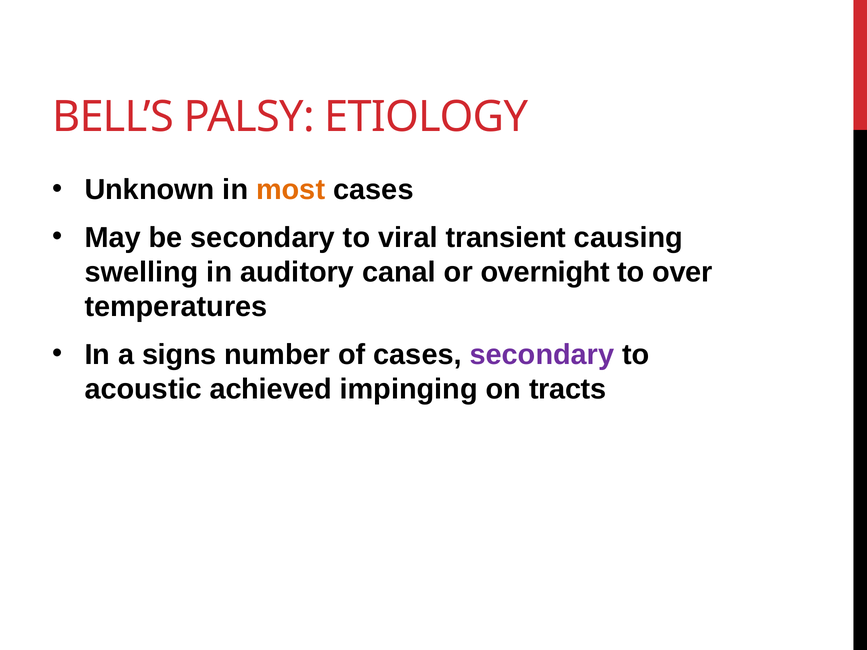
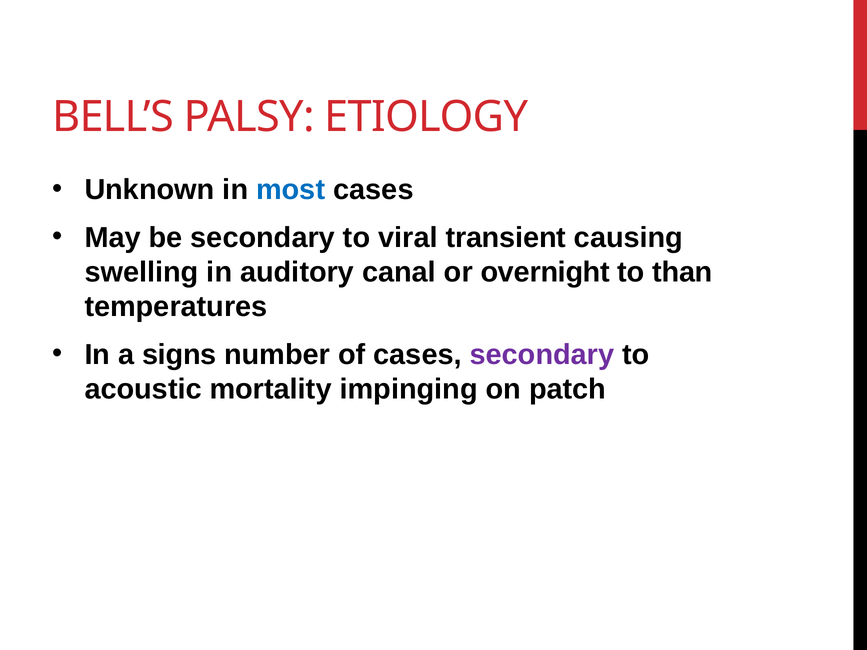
most colour: orange -> blue
over: over -> than
achieved: achieved -> mortality
tracts: tracts -> patch
